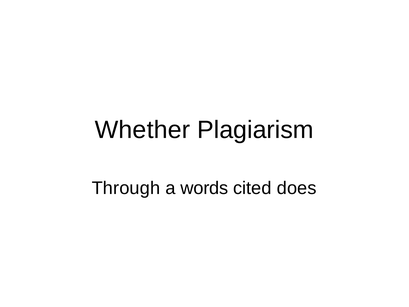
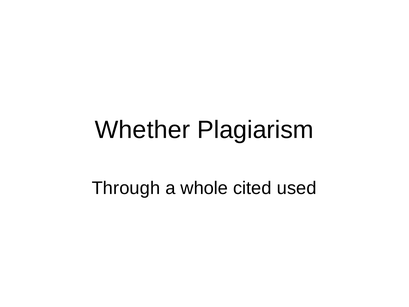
words: words -> whole
does: does -> used
